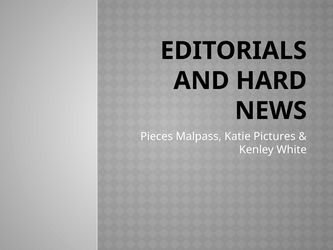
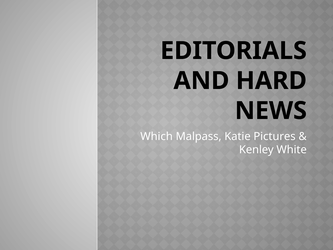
Pieces: Pieces -> Which
